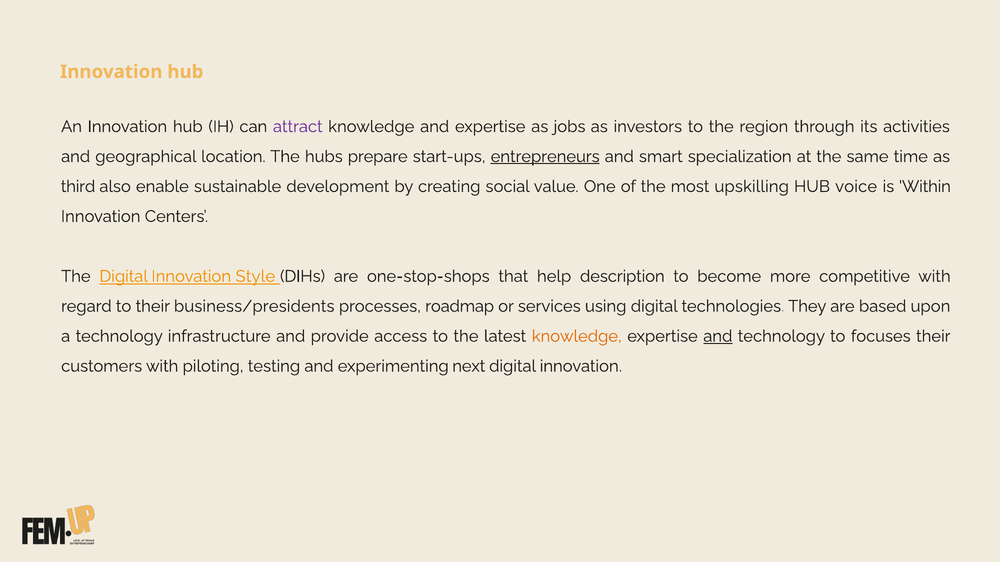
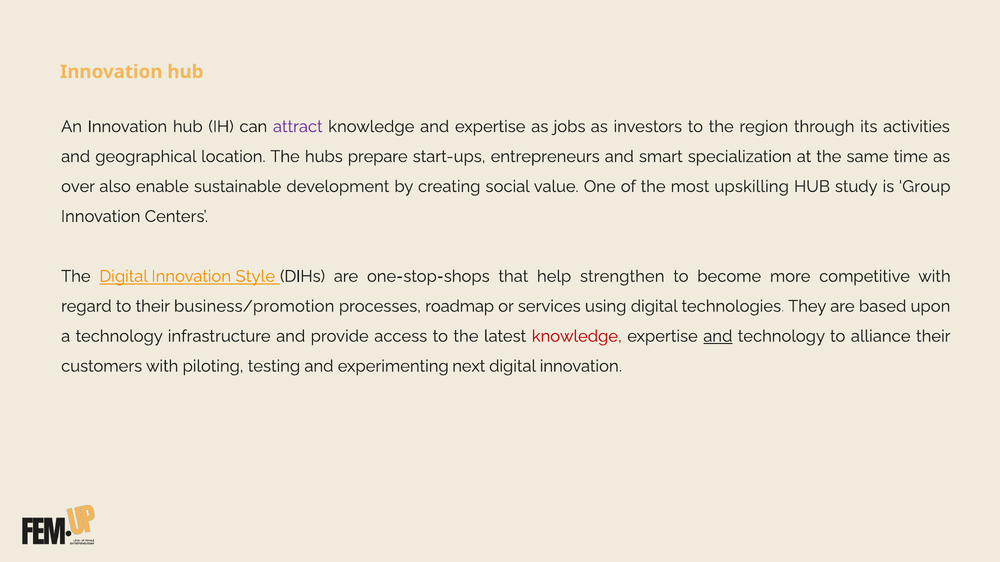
entrepreneurs underline: present -> none
third: third -> over
voice: voice -> study
Within: Within -> Group
description: description -> strengthen
business/presidents: business/presidents -> business/promotion
knowledge at (577, 336) colour: orange -> red
focuses: focuses -> alliance
